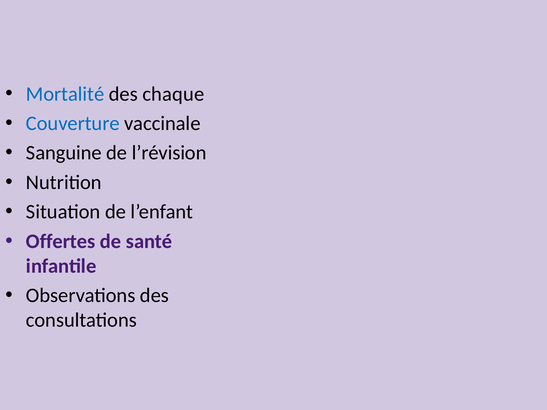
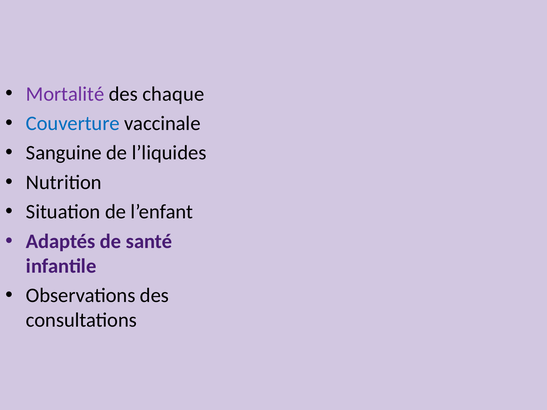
Mortalité colour: blue -> purple
l’révision: l’révision -> l’liquides
Offertes: Offertes -> Adaptés
